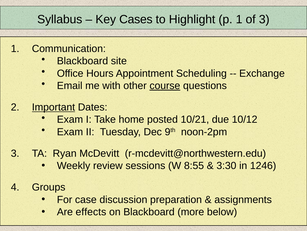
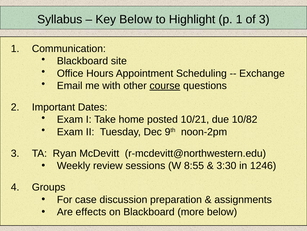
Key Cases: Cases -> Below
Important underline: present -> none
10/12: 10/12 -> 10/82
